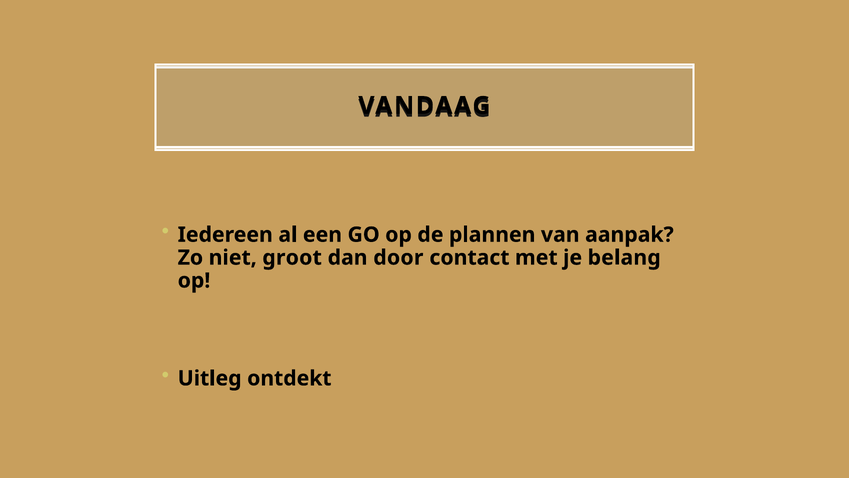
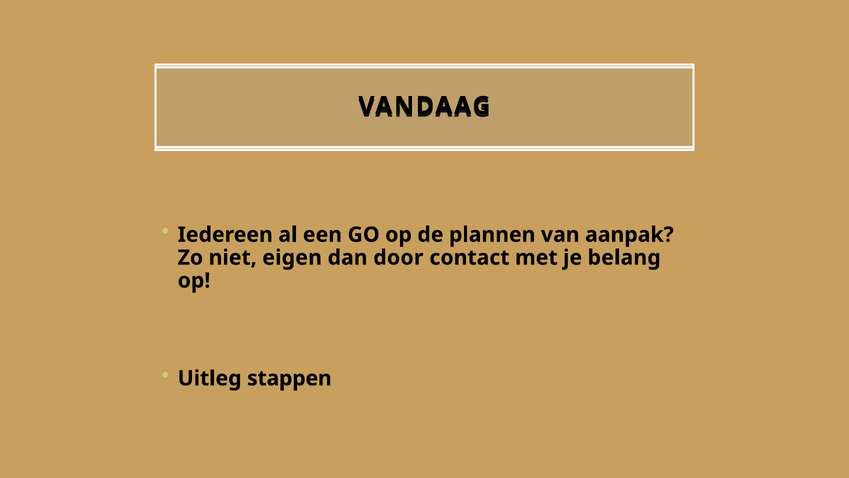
groot: groot -> eigen
ontdekt: ontdekt -> stappen
